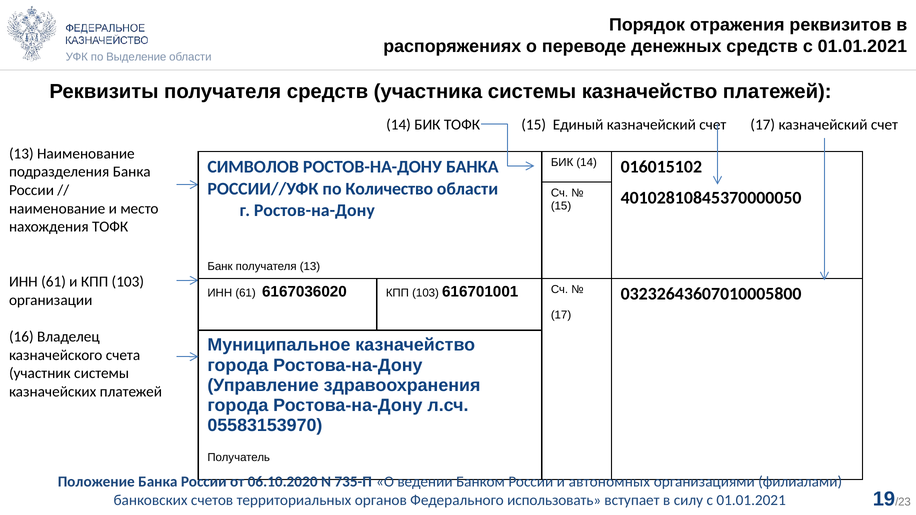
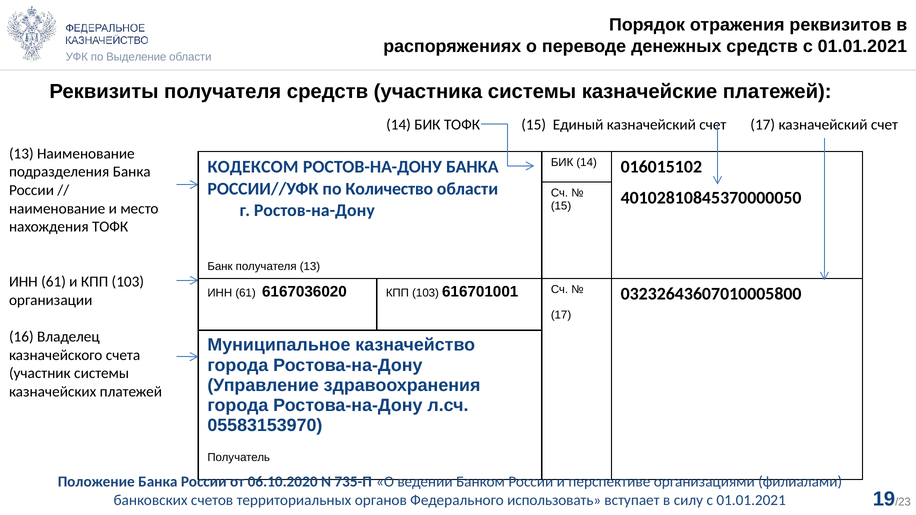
системы казначейство: казначейство -> казначейские
СИМВОЛОВ: СИМВОЛОВ -> КОДЕКСОМ
автономных: автономных -> перспективе
